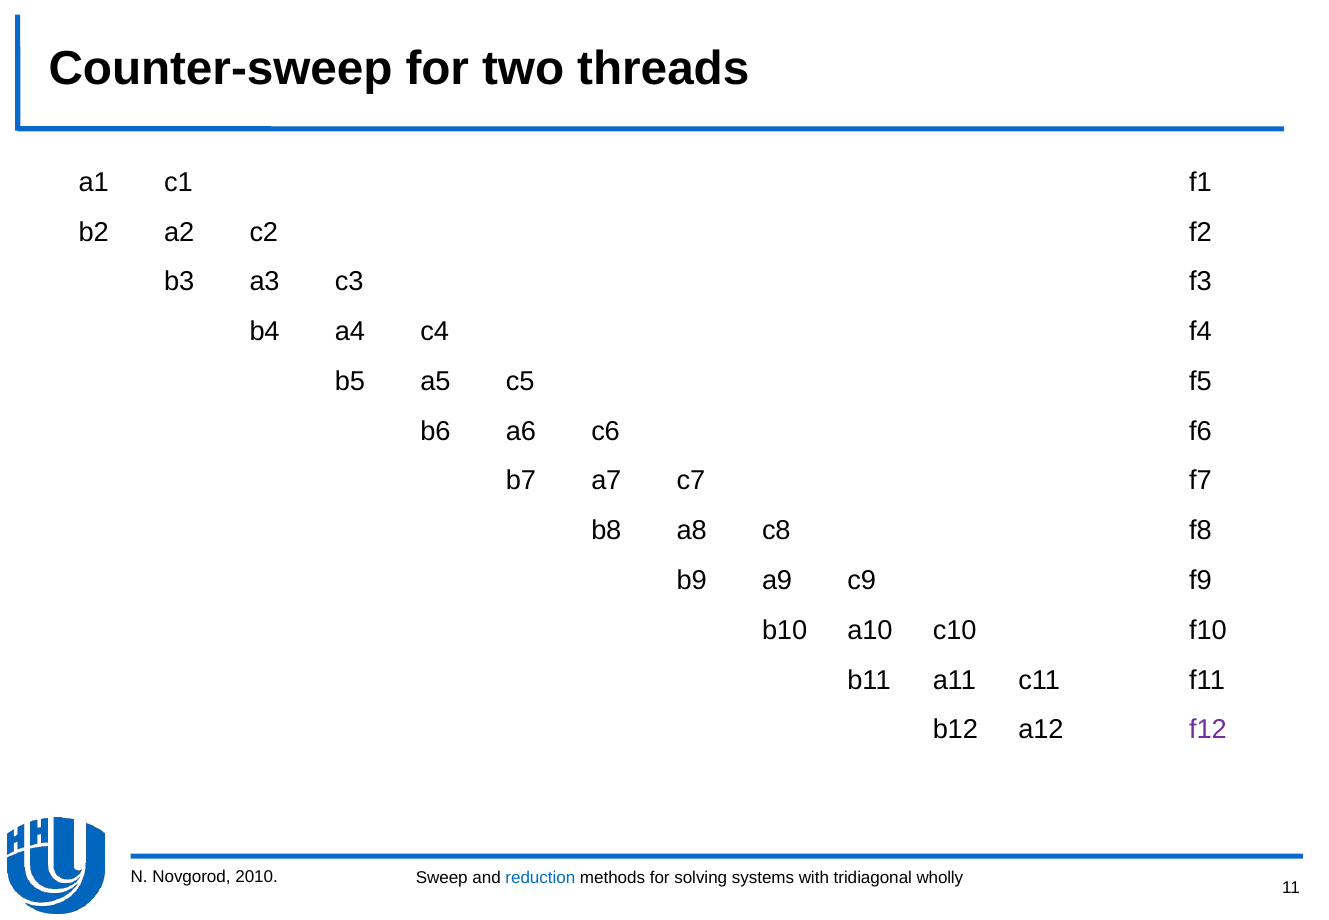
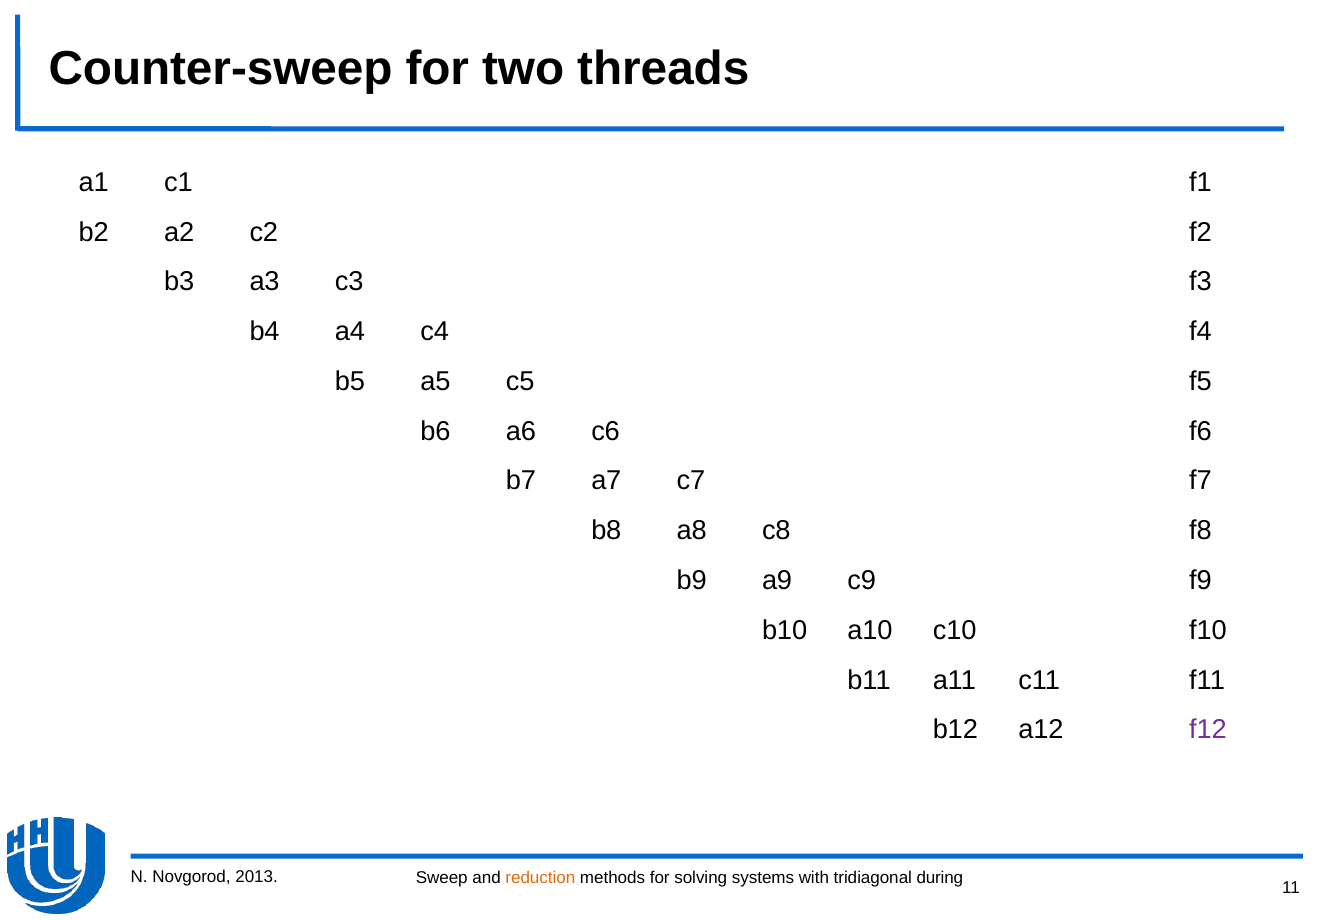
2010: 2010 -> 2013
reduction colour: blue -> orange
wholly: wholly -> during
